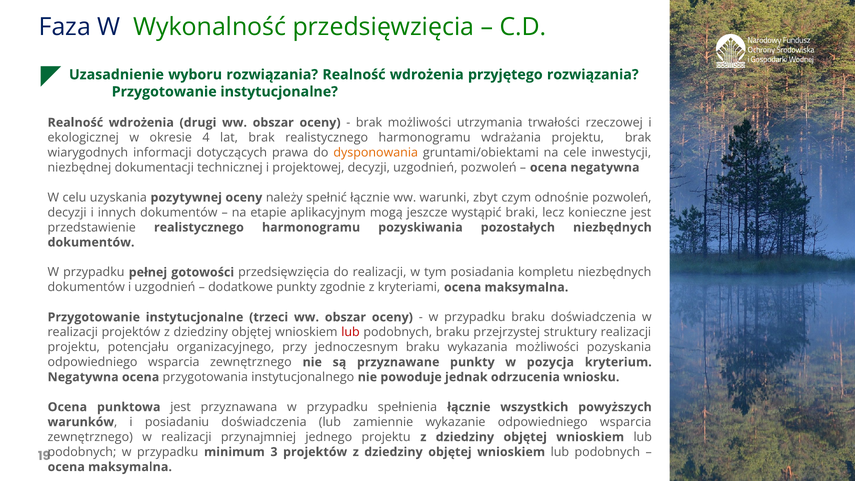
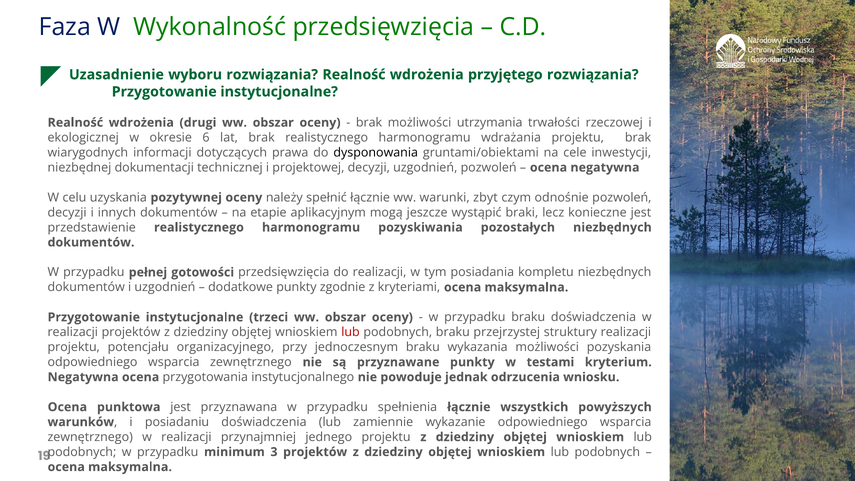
4: 4 -> 6
dysponowania colour: orange -> black
pozycja: pozycja -> testami
